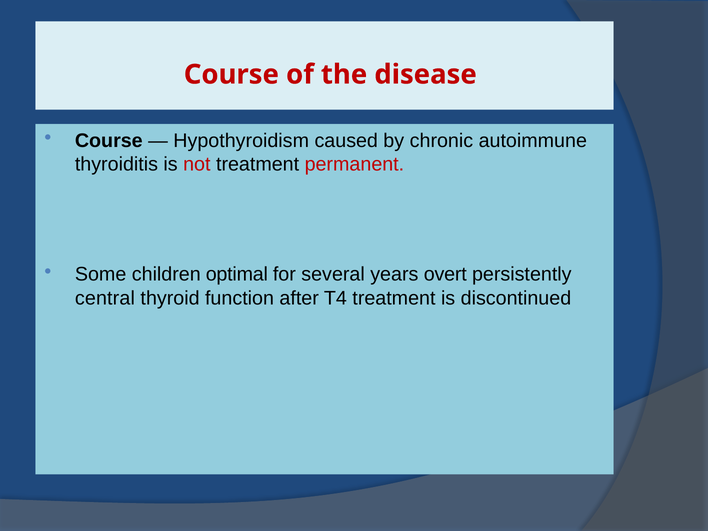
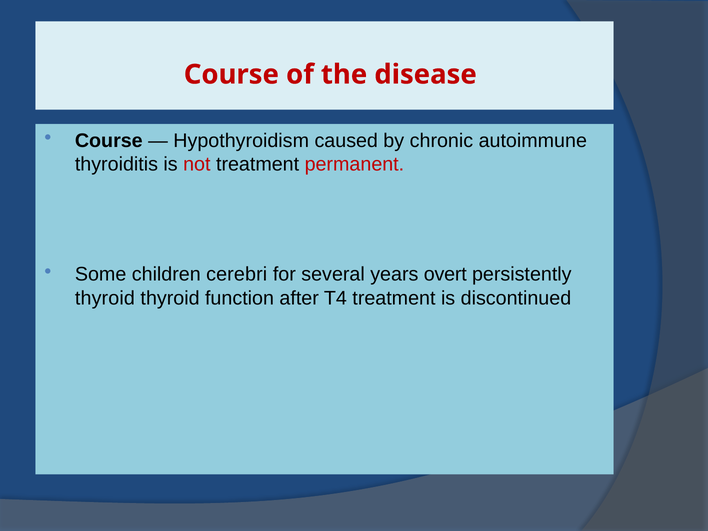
optimal: optimal -> cerebri
central at (105, 298): central -> thyroid
